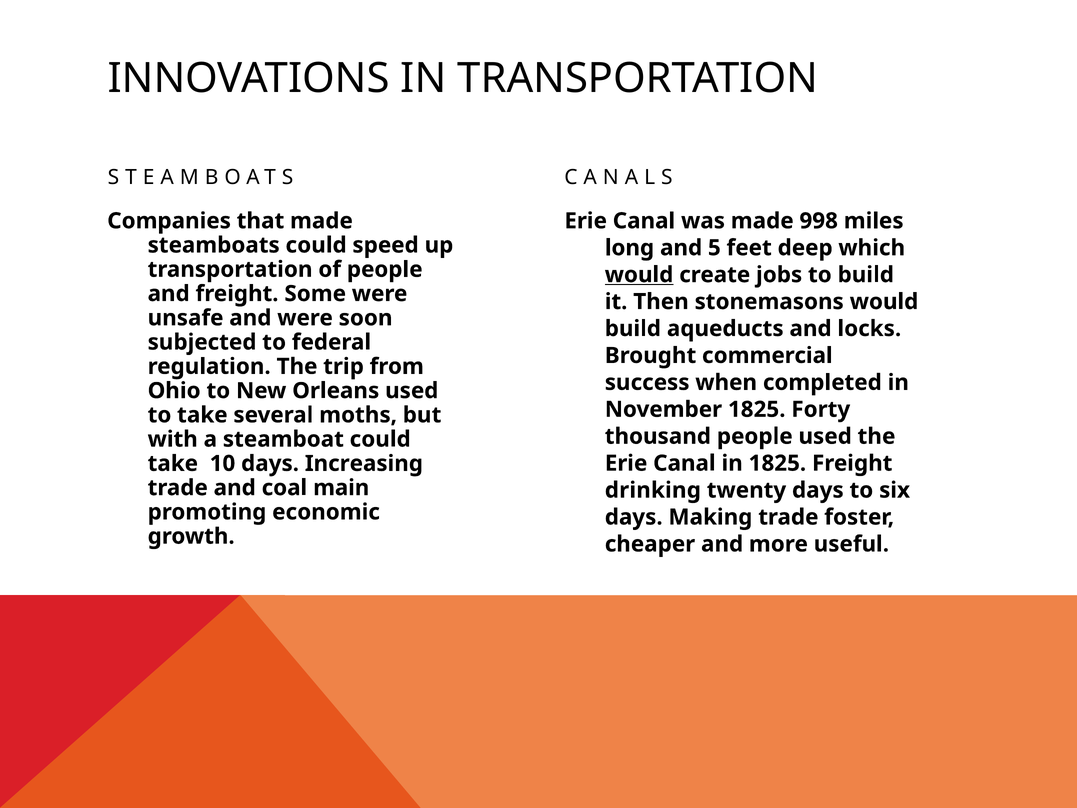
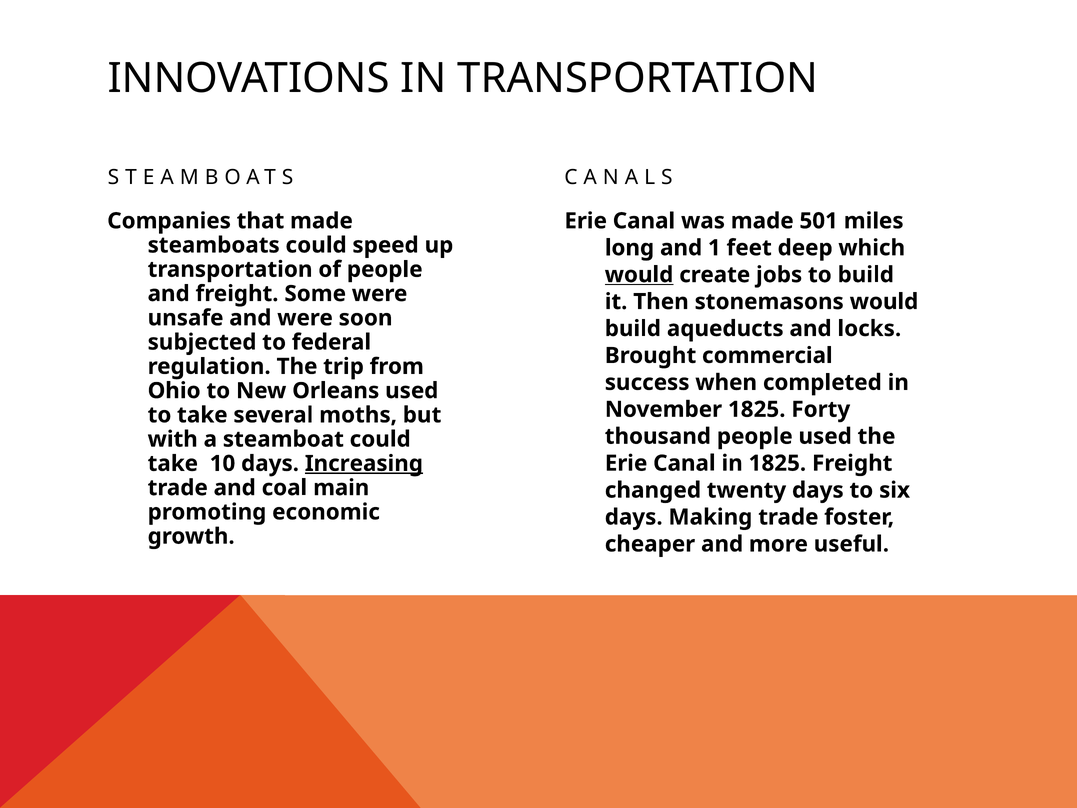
998: 998 -> 501
5: 5 -> 1
Increasing underline: none -> present
drinking: drinking -> changed
